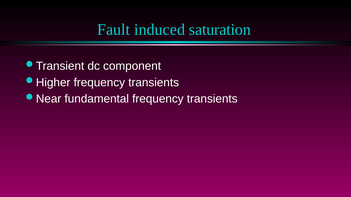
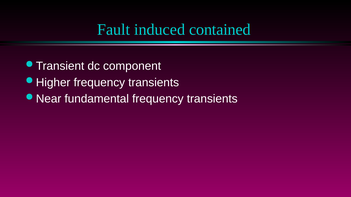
saturation: saturation -> contained
